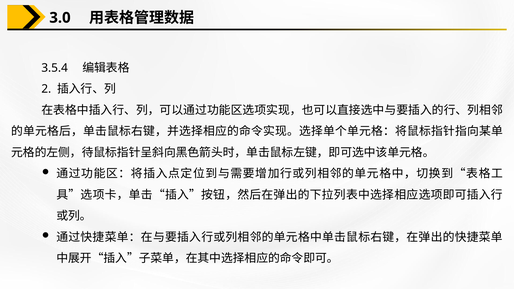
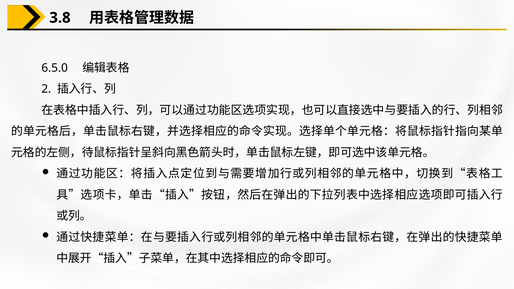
3.0: 3.0 -> 3.8
3.5.4: 3.5.4 -> 6.5.0
